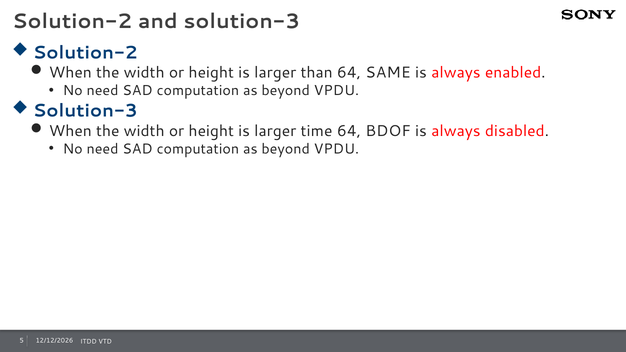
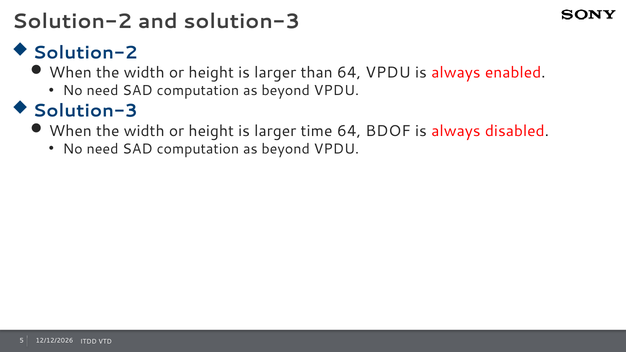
64 SAME: SAME -> VPDU
